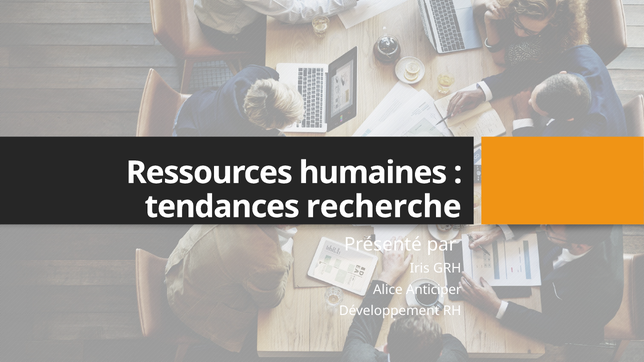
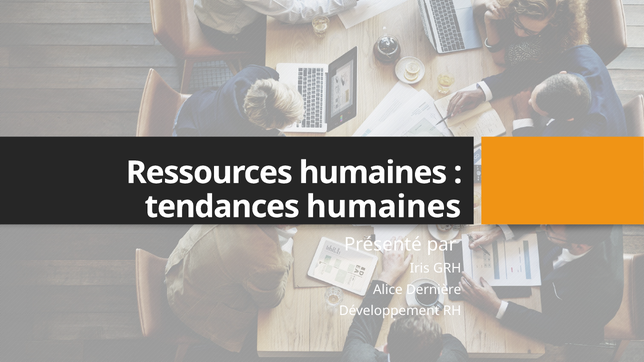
tendances recherche: recherche -> humaines
Anticiper: Anticiper -> Dernière
